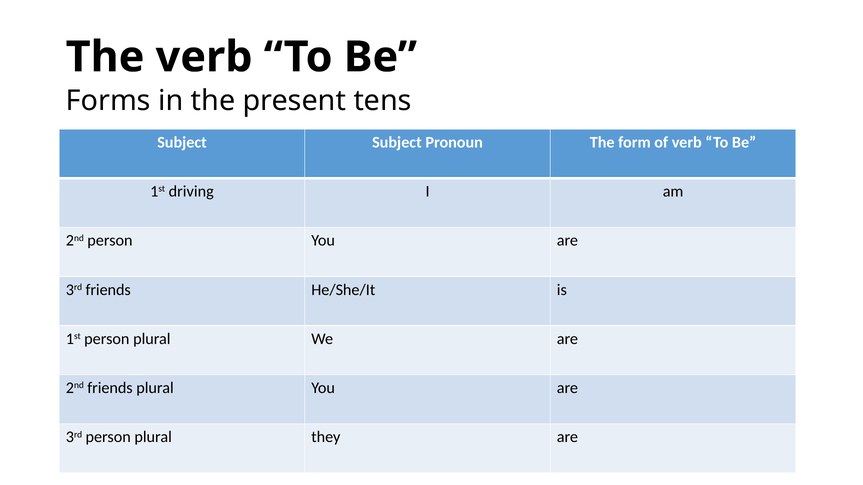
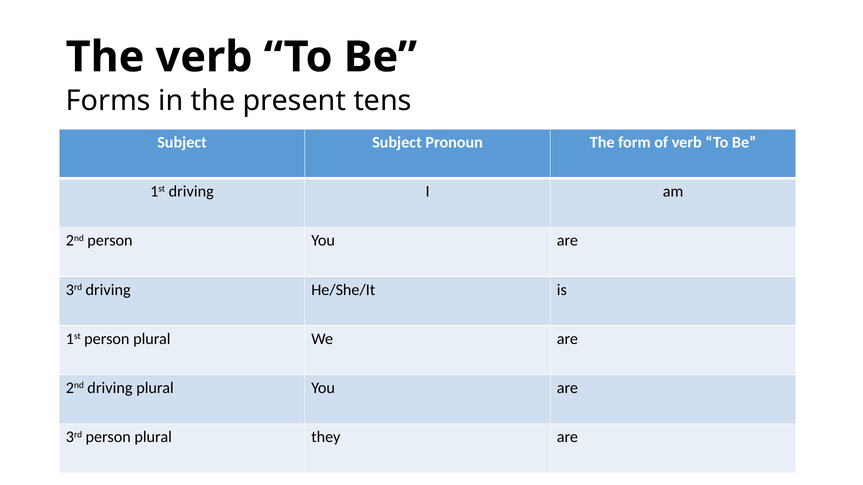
3rd friends: friends -> driving
2nd friends: friends -> driving
